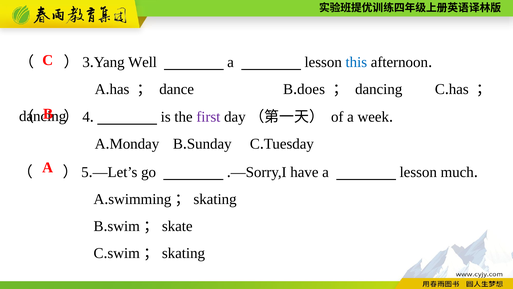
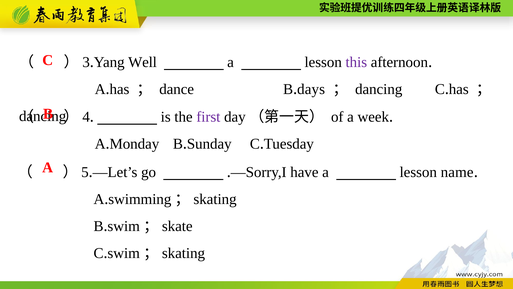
this colour: blue -> purple
does: does -> days
much: much -> name
